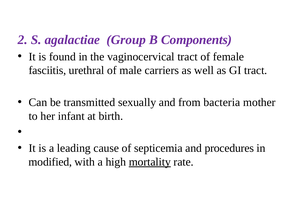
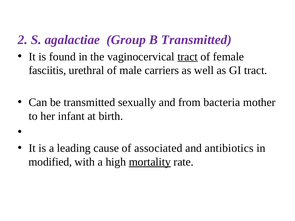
B Components: Components -> Transmitted
tract at (188, 57) underline: none -> present
septicemia: septicemia -> associated
procedures: procedures -> antibiotics
